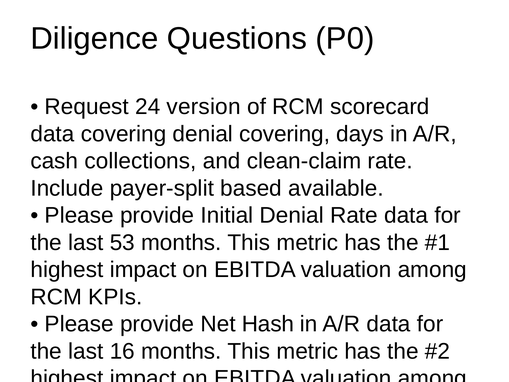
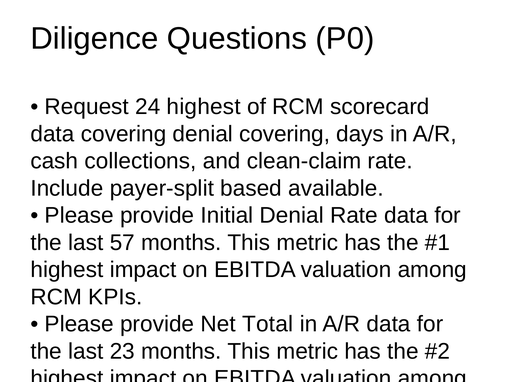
24 version: version -> highest
53: 53 -> 57
Hash: Hash -> Total
16: 16 -> 23
